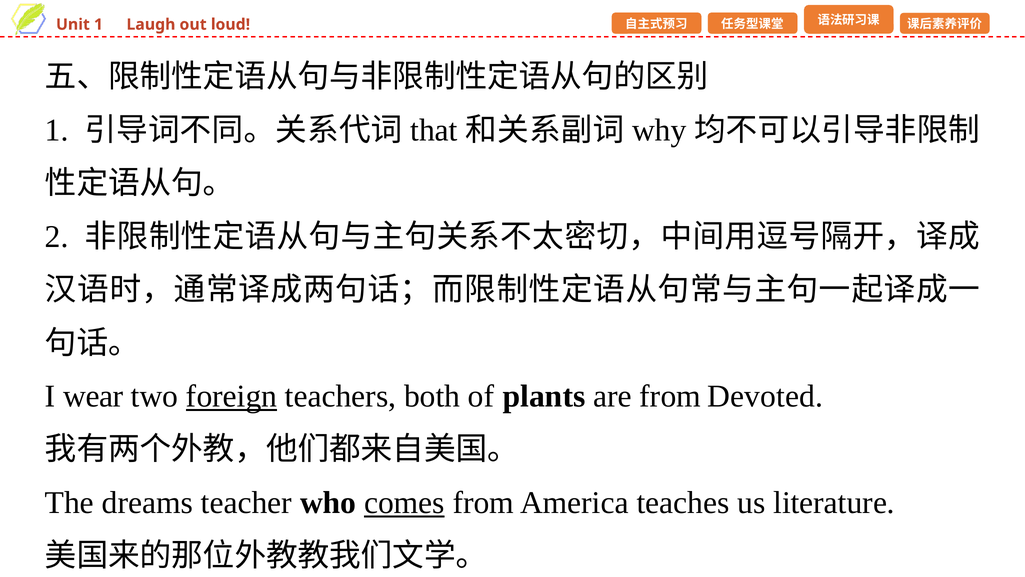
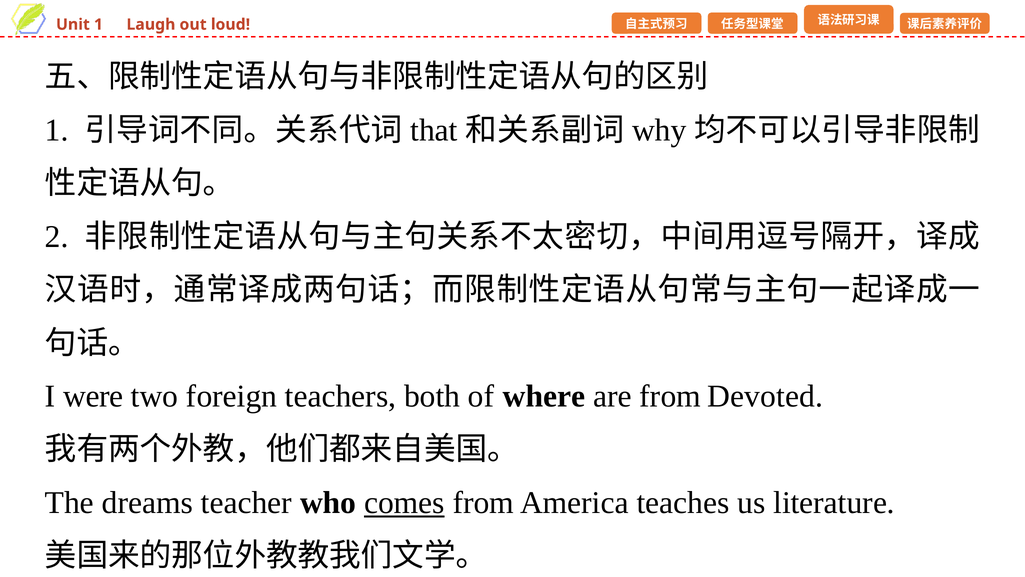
wear: wear -> were
foreign underline: present -> none
plants: plants -> where
